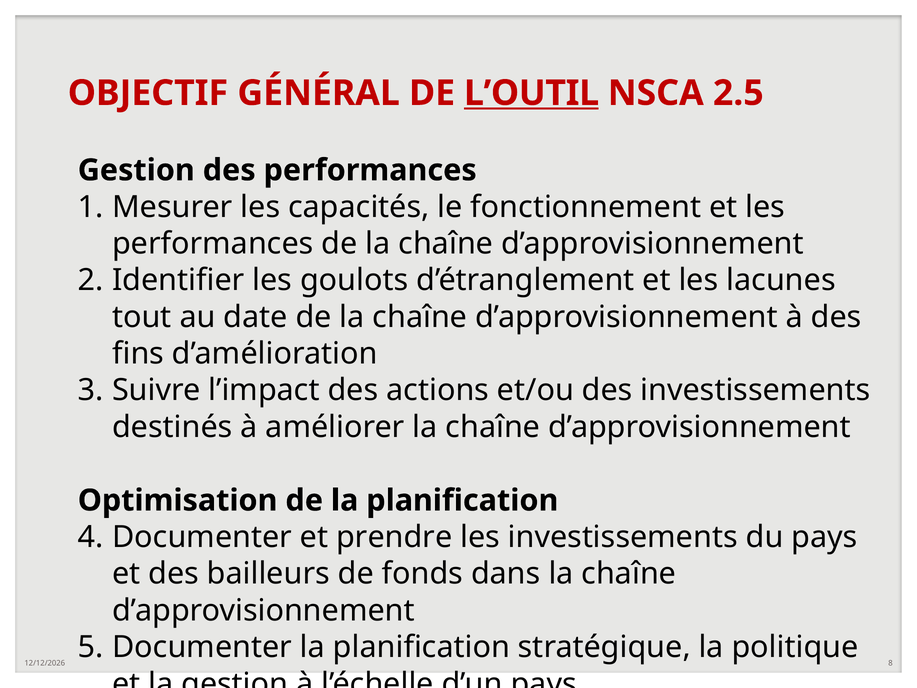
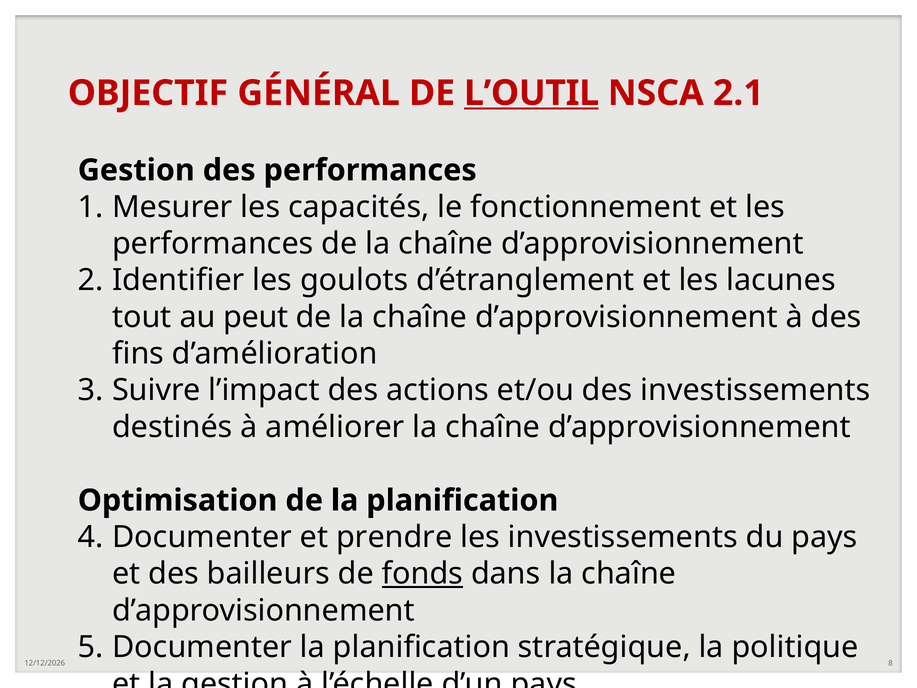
2.5: 2.5 -> 2.1
date: date -> peut
fonds underline: none -> present
